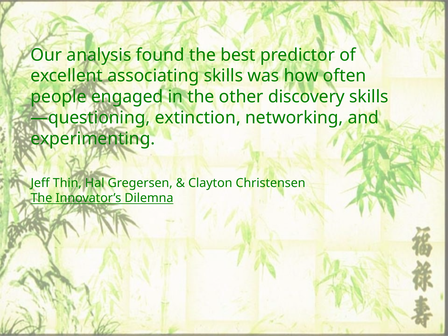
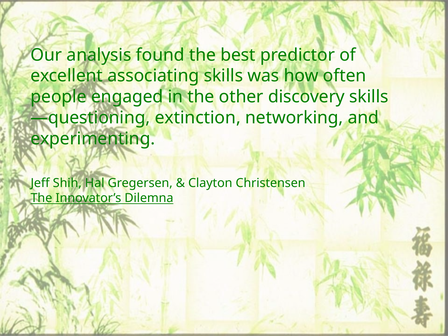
Thin: Thin -> Shih
